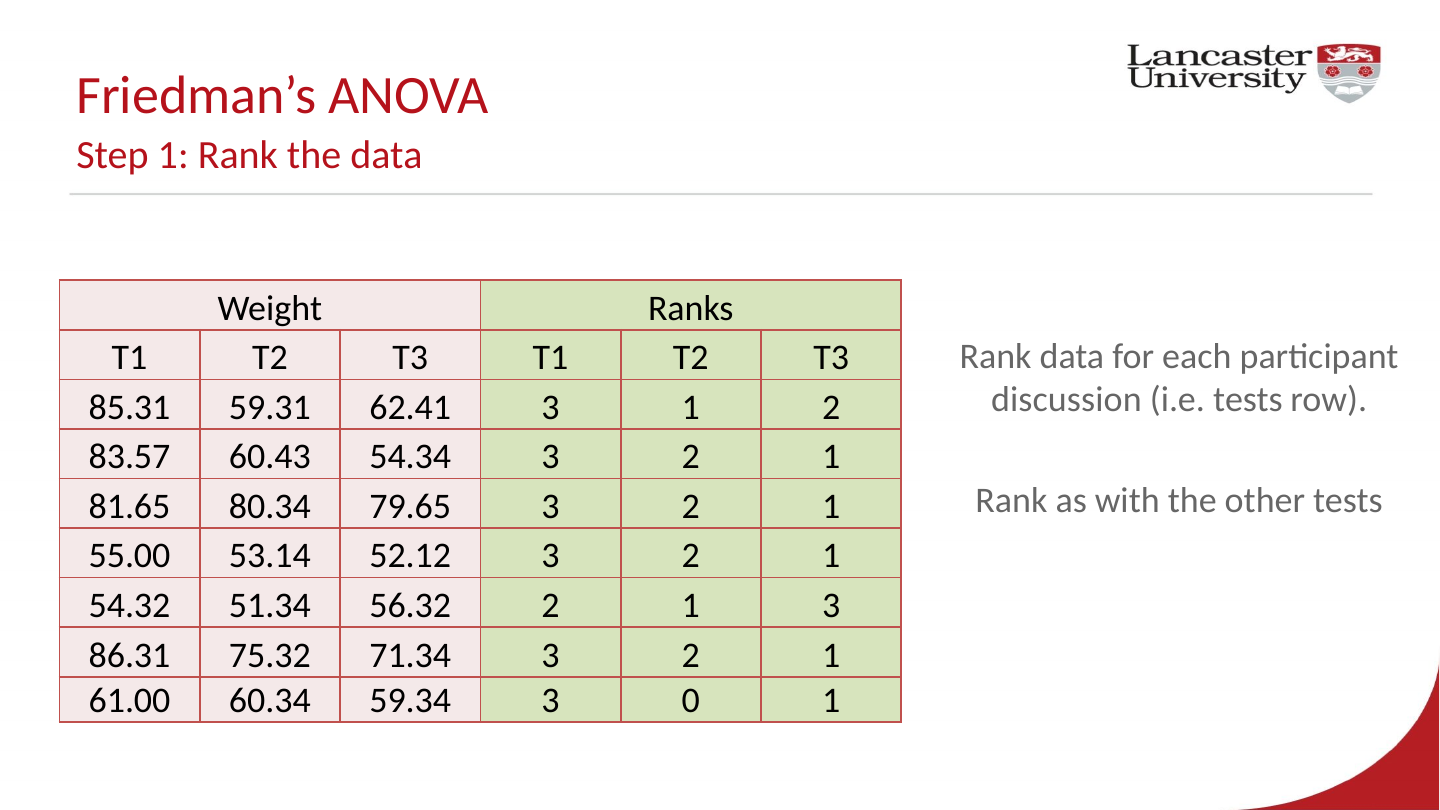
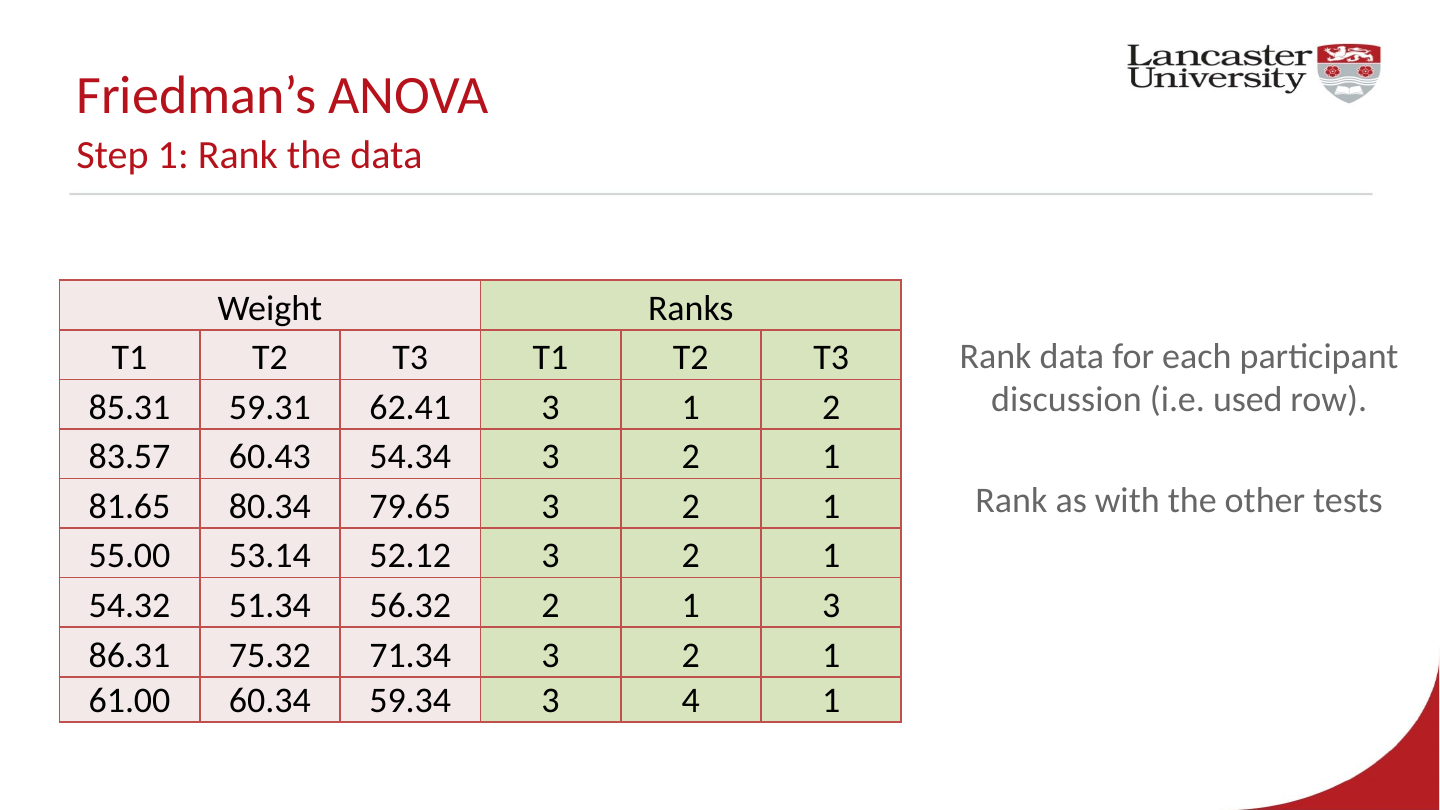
i.e tests: tests -> used
0: 0 -> 4
